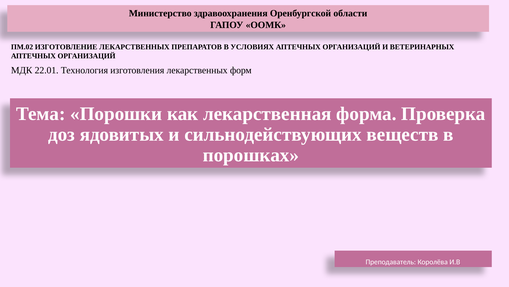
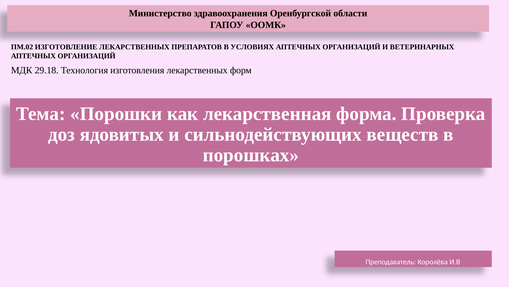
22.01: 22.01 -> 29.18
